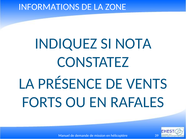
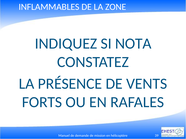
INFORMATIONS: INFORMATIONS -> INFLAMMABLES
